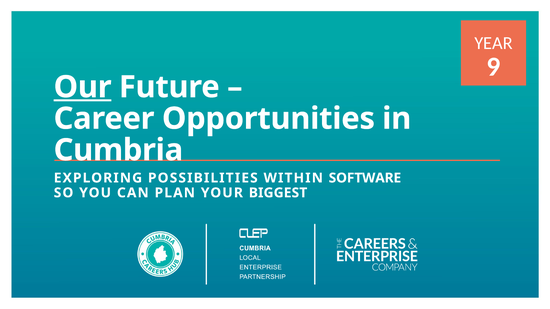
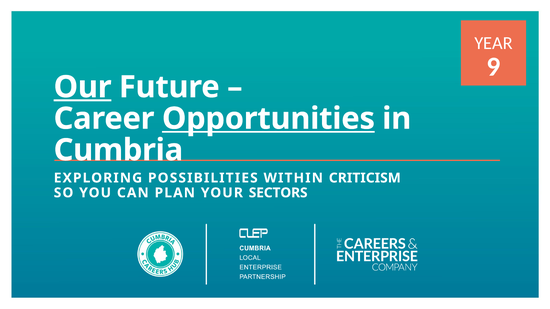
Opportunities underline: none -> present
SOFTWARE: SOFTWARE -> CRITICISM
BIGGEST: BIGGEST -> SECTORS
